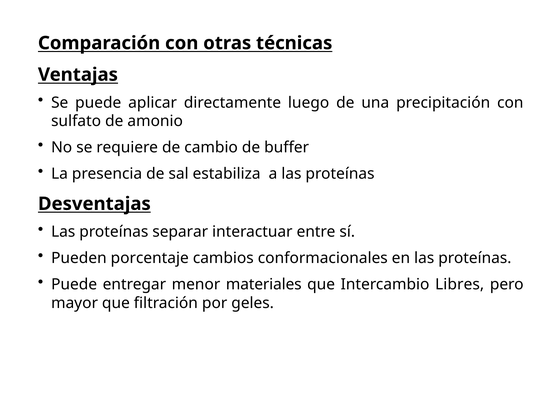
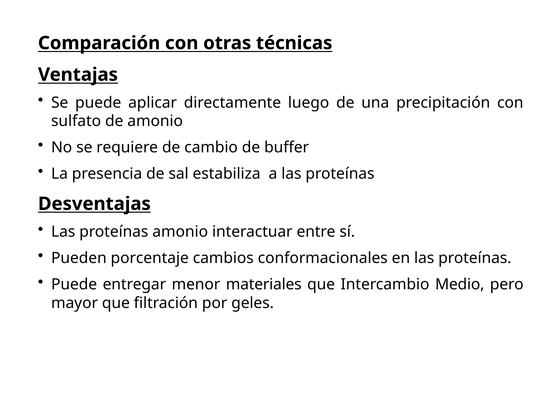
proteínas separar: separar -> amonio
Libres: Libres -> Medio
